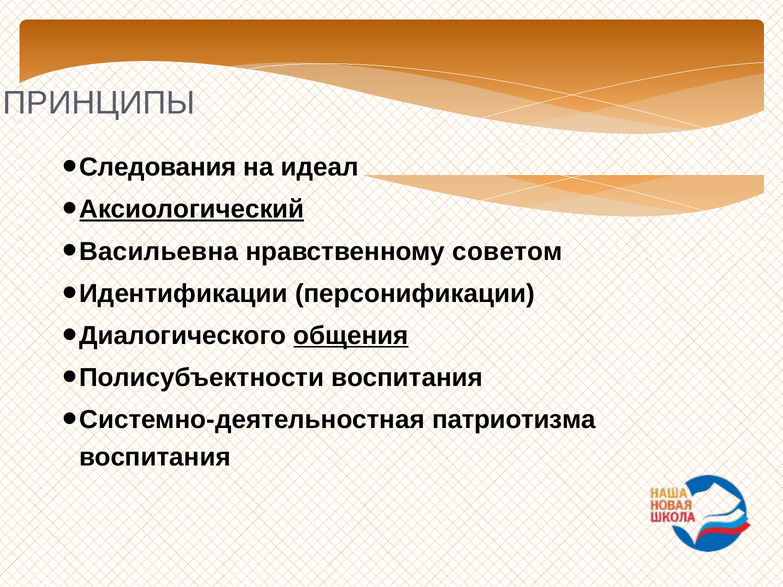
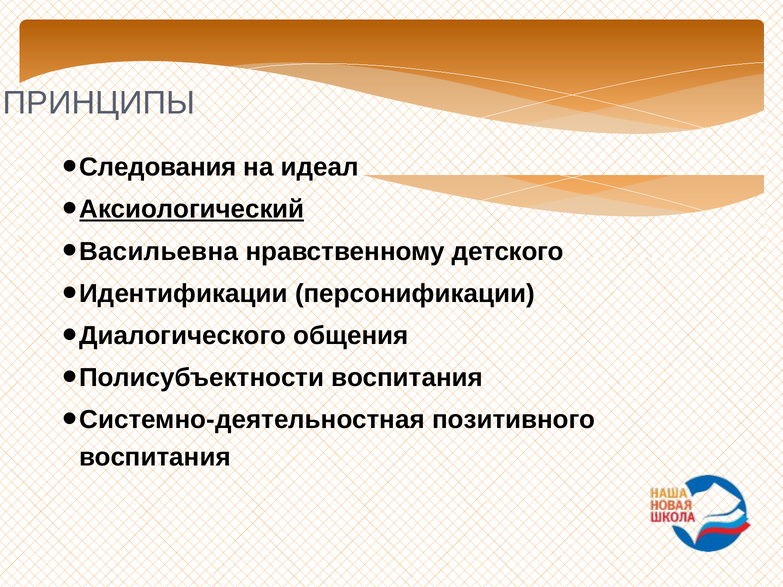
советом: советом -> детского
общения underline: present -> none
патриотизма: патриотизма -> позитивного
